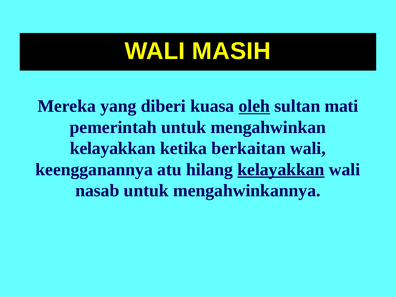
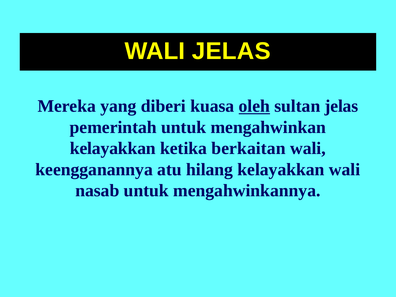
WALI MASIH: MASIH -> JELAS
sultan mati: mati -> jelas
kelayakkan at (281, 170) underline: present -> none
